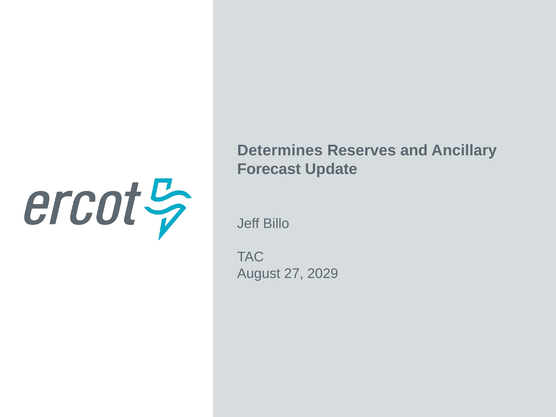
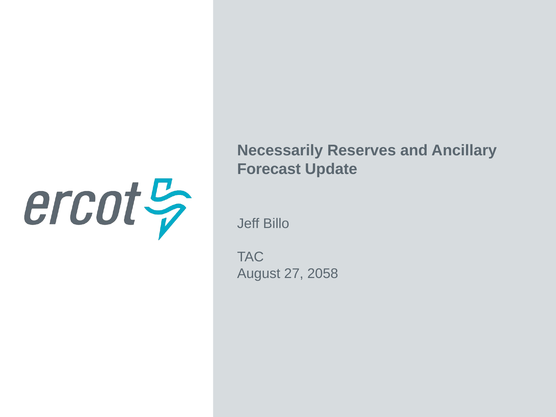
Determines: Determines -> Necessarily
2029: 2029 -> 2058
